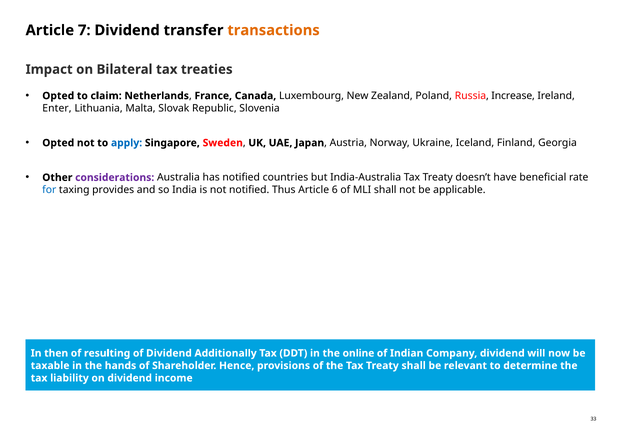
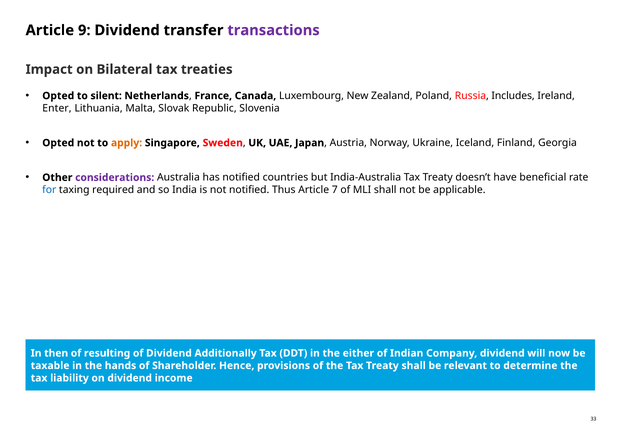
7: 7 -> 9
transactions colour: orange -> purple
claim: claim -> silent
Increase: Increase -> Includes
apply colour: blue -> orange
provides: provides -> required
6: 6 -> 7
online: online -> either
